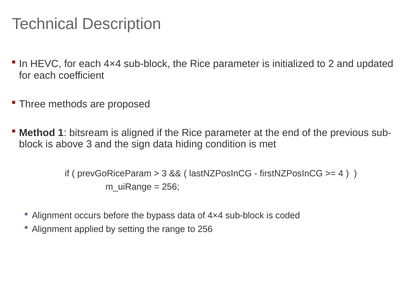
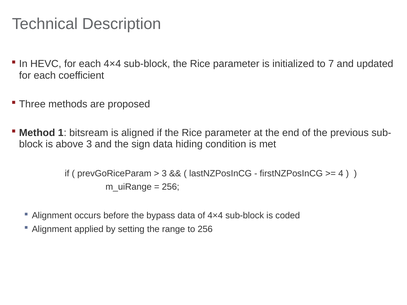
2: 2 -> 7
